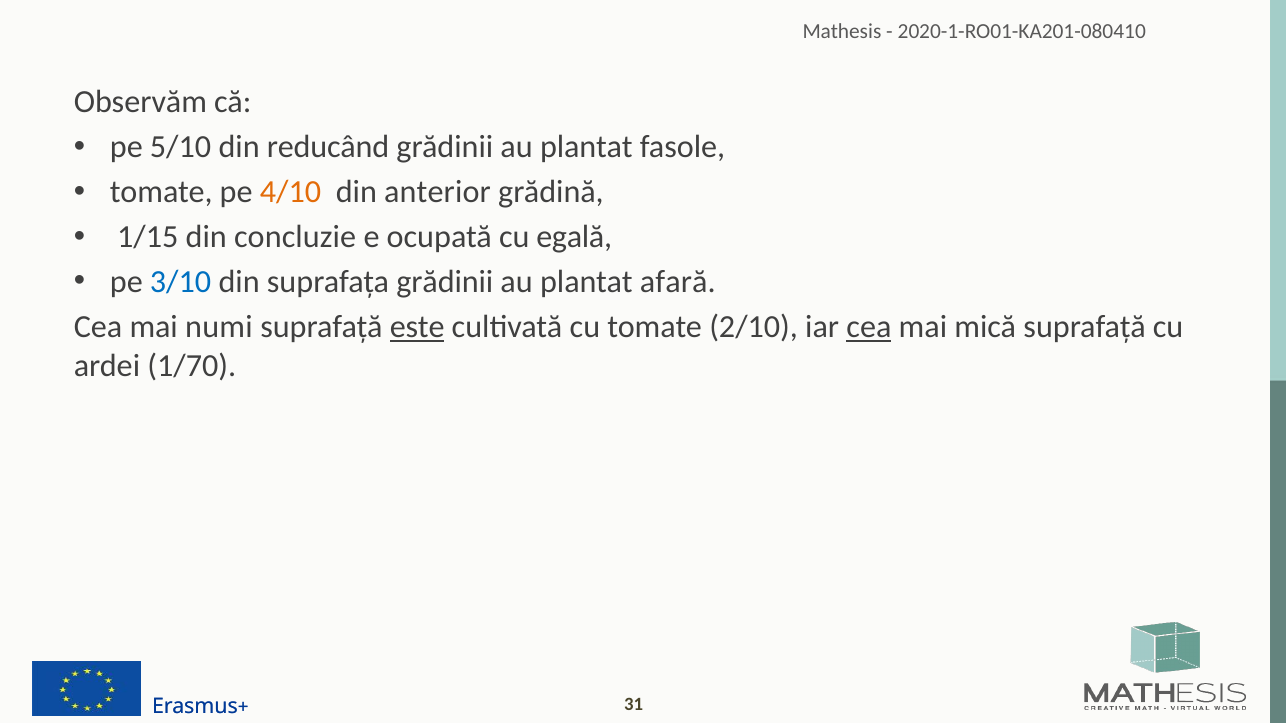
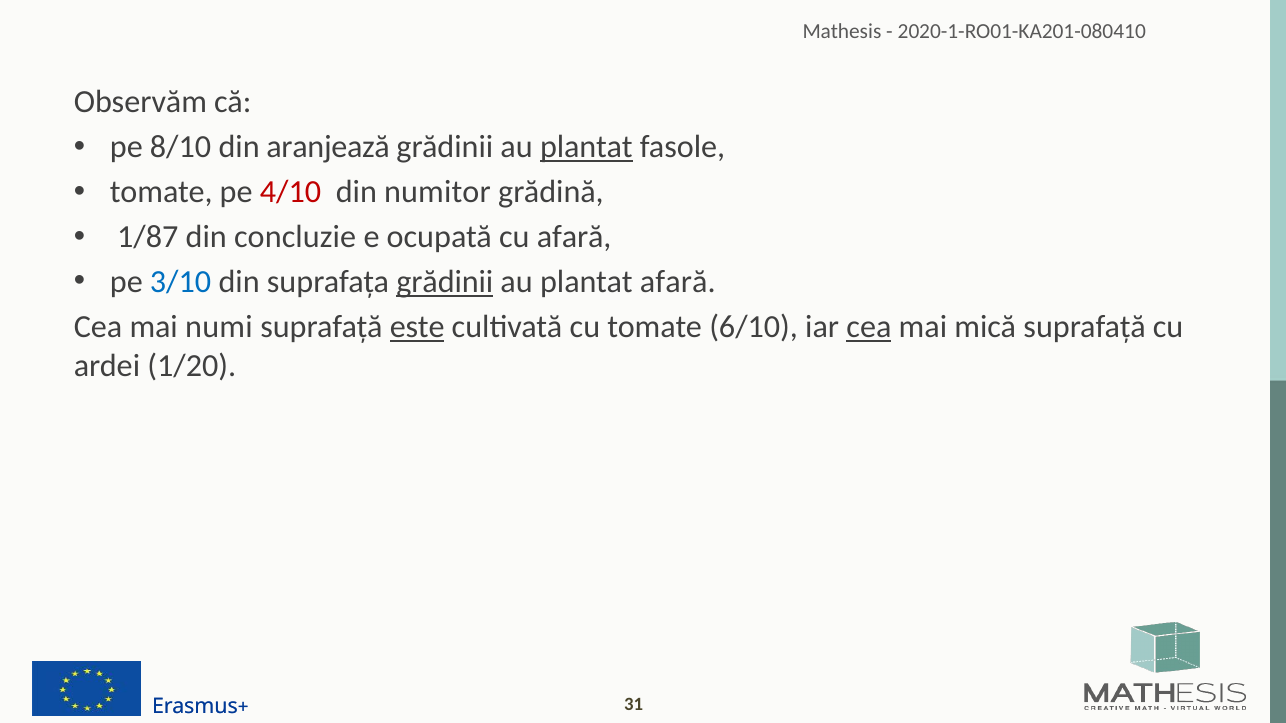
5/10: 5/10 -> 8/10
reducând: reducând -> aranjează
plantat at (586, 147) underline: none -> present
4/10 colour: orange -> red
anterior: anterior -> numitor
1/15: 1/15 -> 1/87
cu egală: egală -> afară
grădinii at (445, 282) underline: none -> present
2/10: 2/10 -> 6/10
1/70: 1/70 -> 1/20
